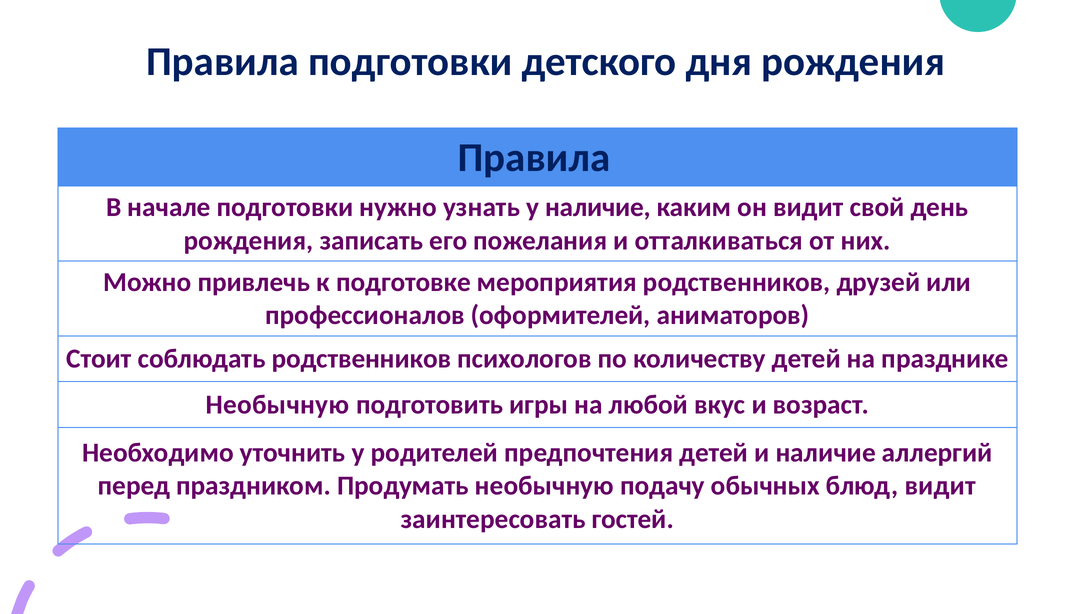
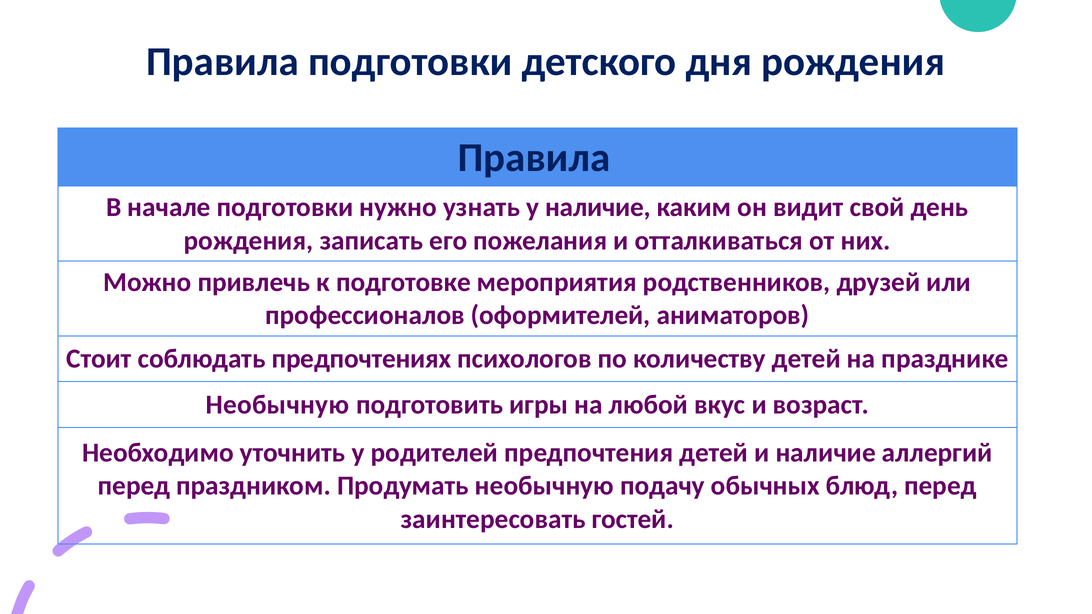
соблюдать родственников: родственников -> предпочтениях
блюд видит: видит -> перед
